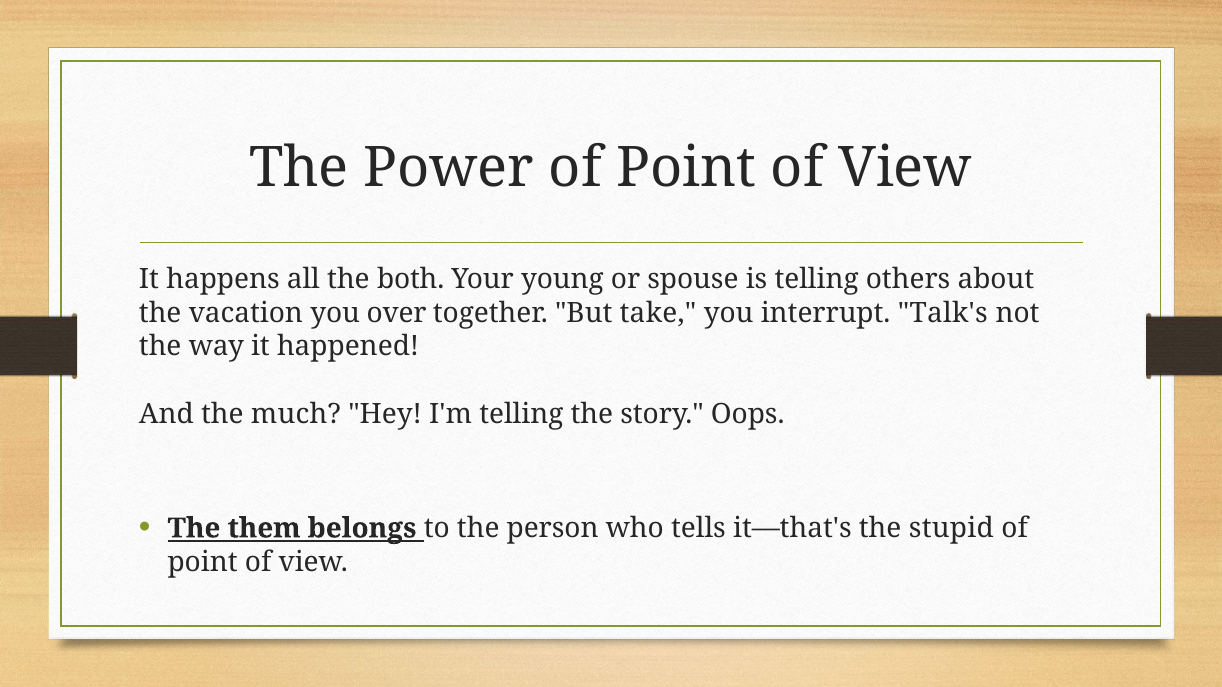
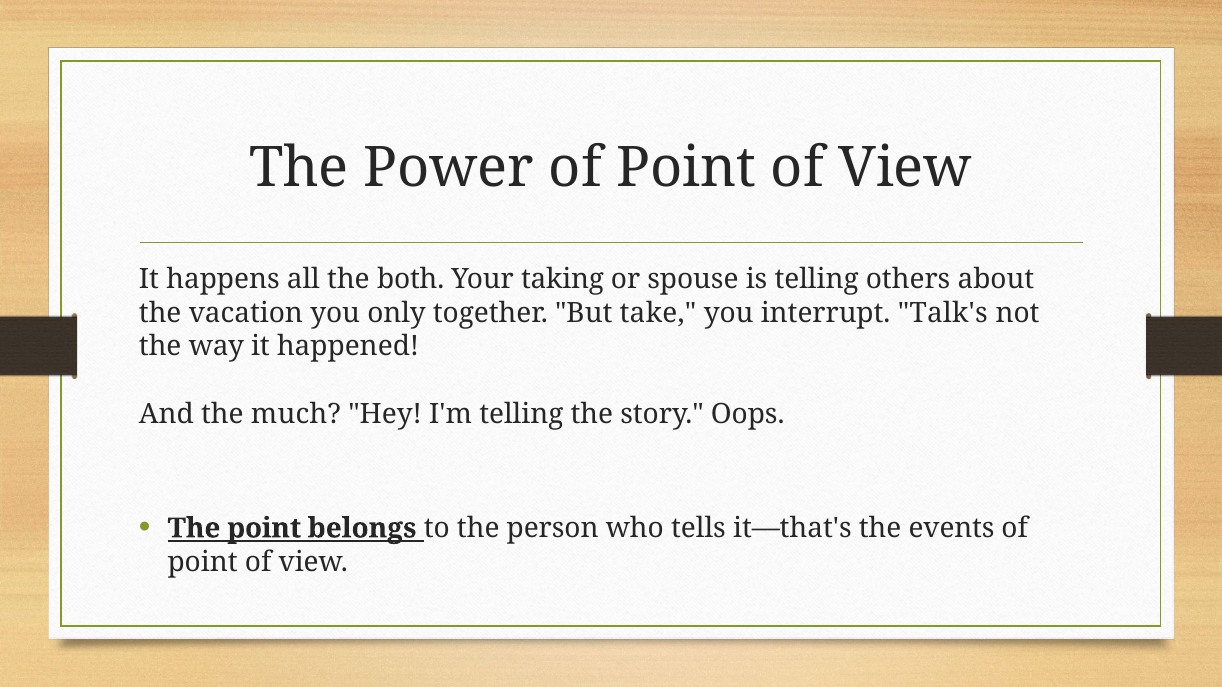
young: young -> taking
over: over -> only
The them: them -> point
stupid: stupid -> events
